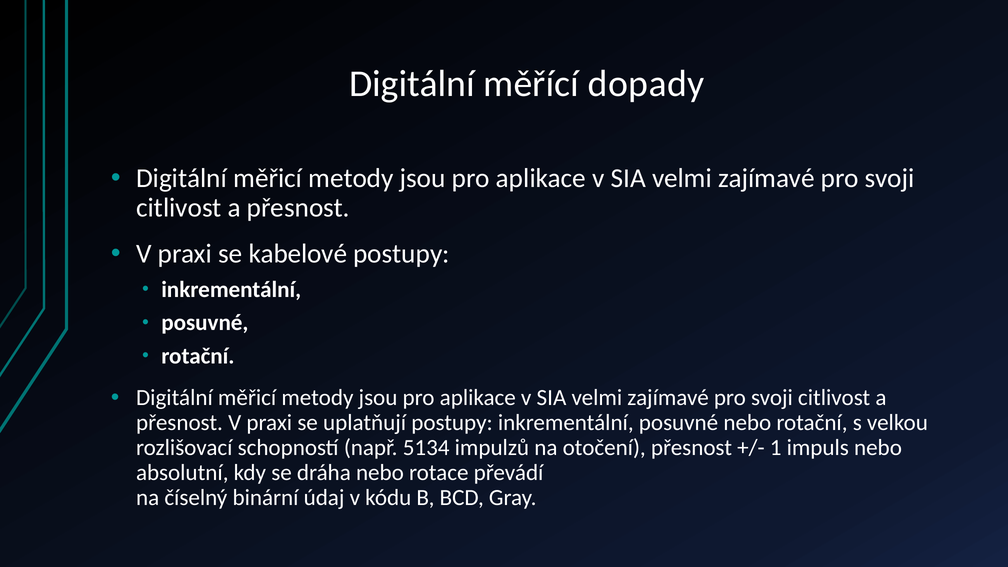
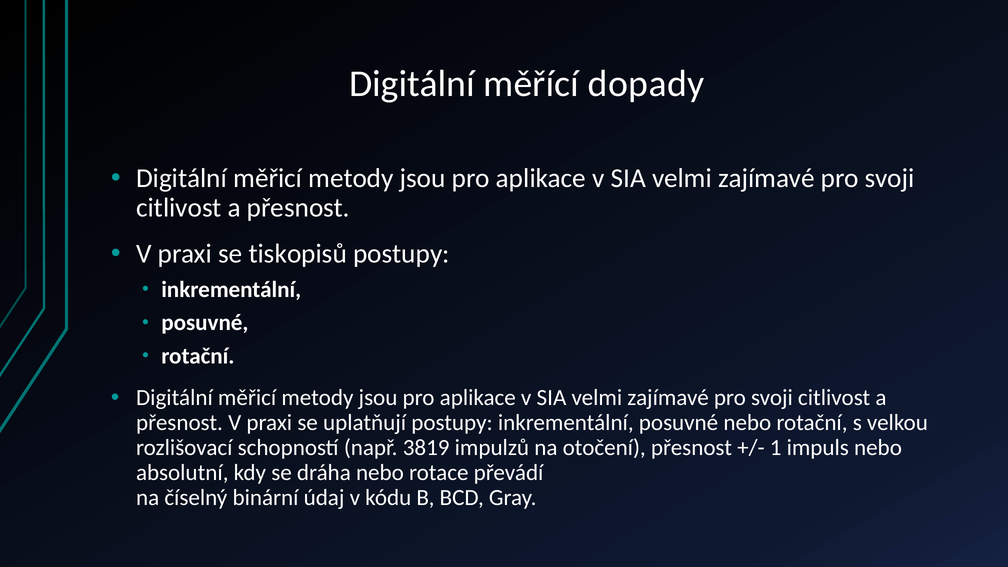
kabelové: kabelové -> tiskopisů
5134: 5134 -> 3819
